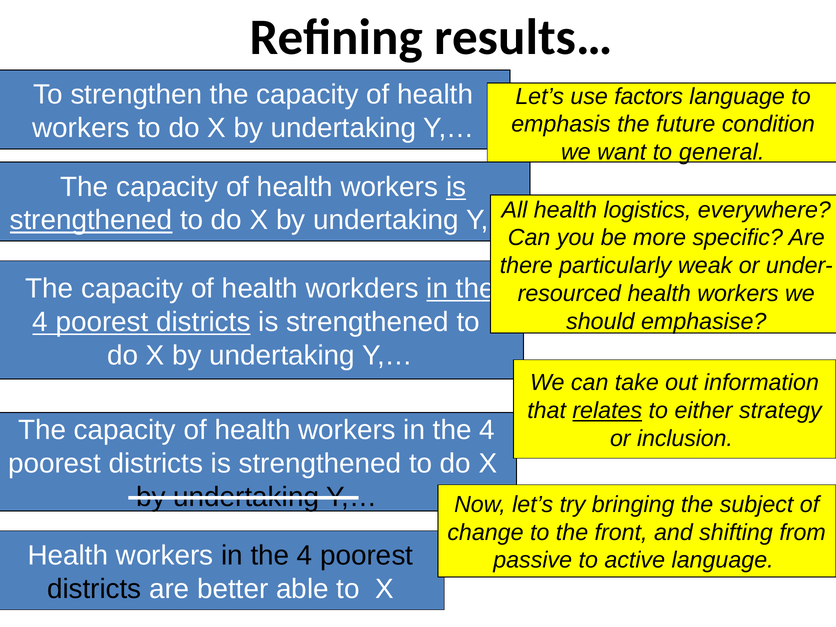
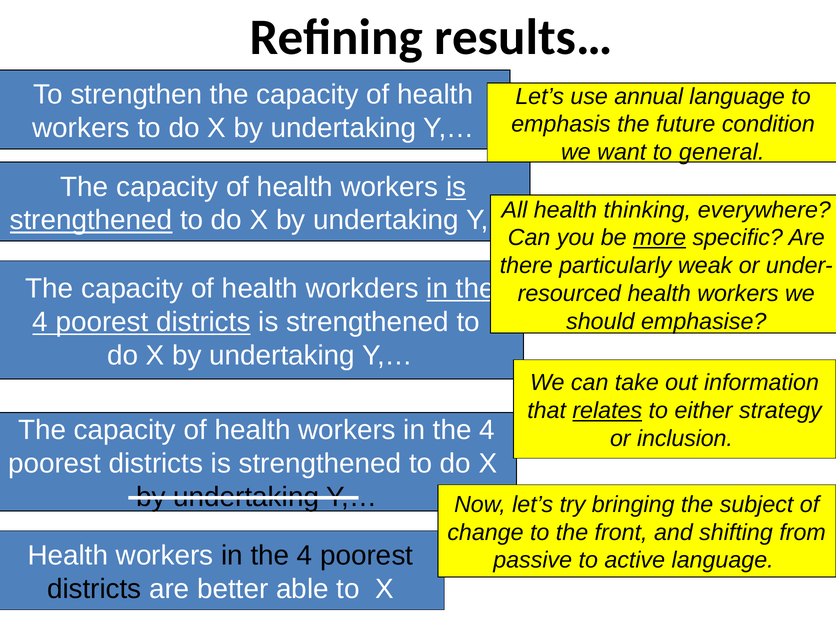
factors: factors -> annual
logistics: logistics -> thinking
more underline: none -> present
